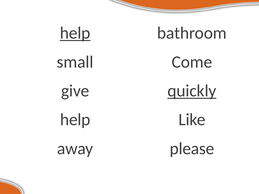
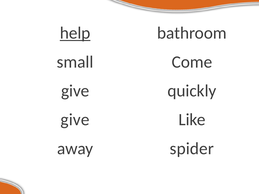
quickly underline: present -> none
help at (75, 120): help -> give
please: please -> spider
